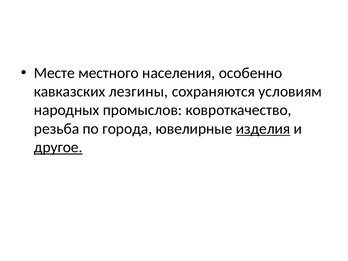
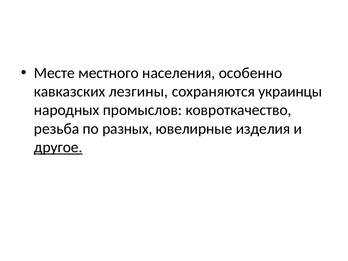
условиям: условиям -> украинцы
города: города -> разных
изделия underline: present -> none
